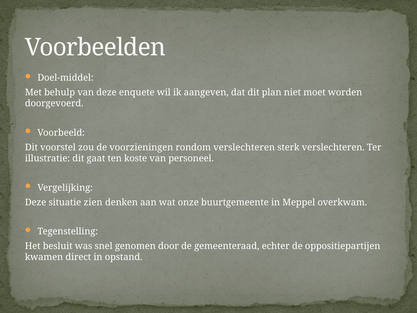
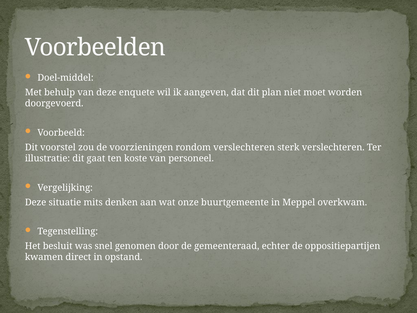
zien: zien -> mits
